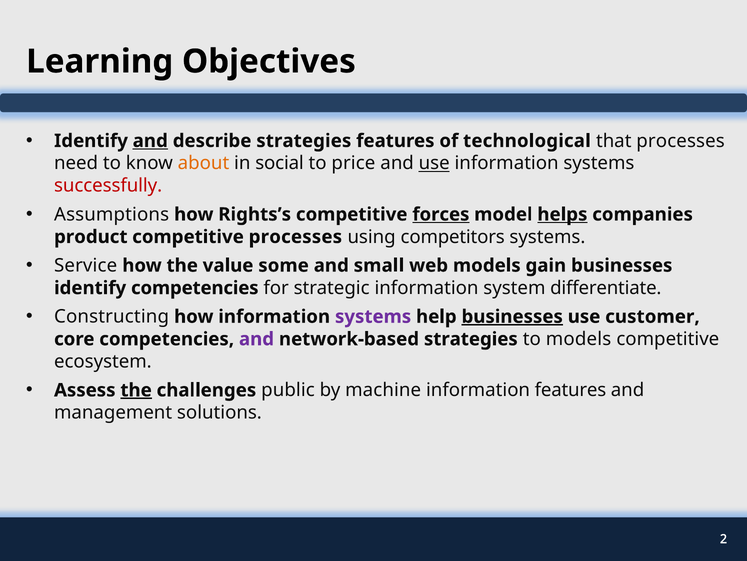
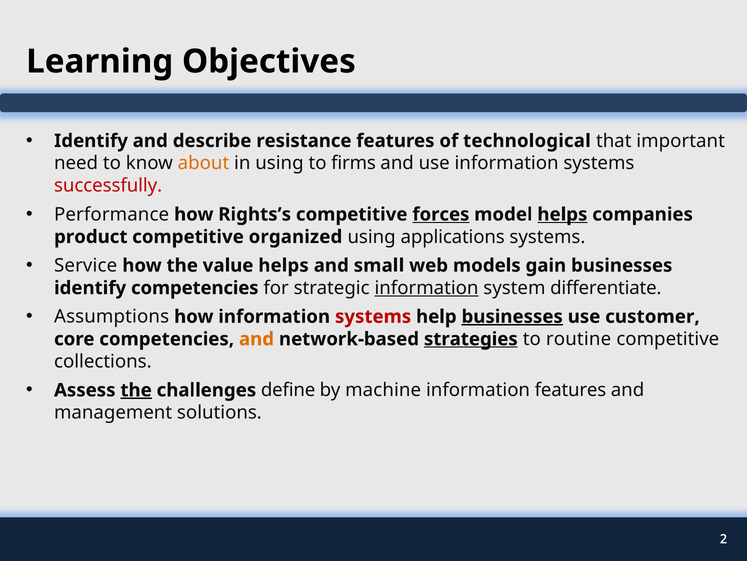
and at (150, 141) underline: present -> none
describe strategies: strategies -> resistance
that processes: processes -> important
in social: social -> using
price: price -> firms
use at (434, 163) underline: present -> none
Assumptions: Assumptions -> Performance
competitive processes: processes -> organized
competitors: competitors -> applications
value some: some -> helps
information at (427, 288) underline: none -> present
Constructing: Constructing -> Assumptions
systems at (373, 316) colour: purple -> red
and at (256, 339) colour: purple -> orange
strategies at (471, 339) underline: none -> present
to models: models -> routine
ecosystem: ecosystem -> collections
public: public -> define
